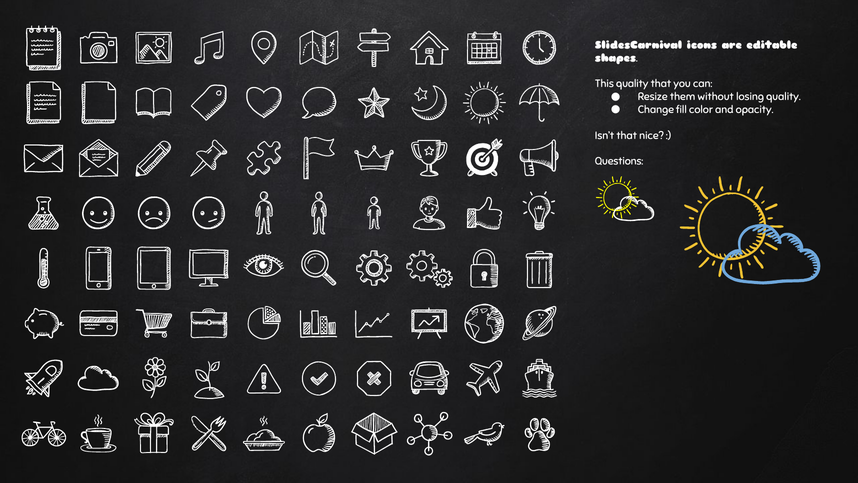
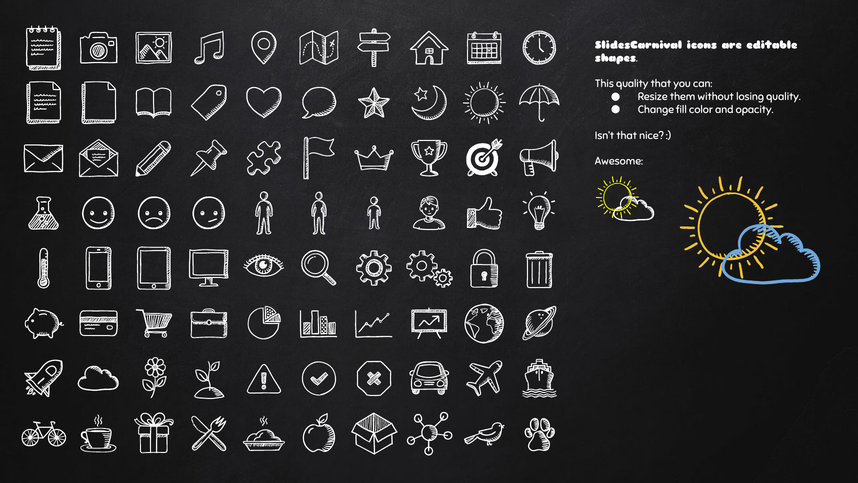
Questions: Questions -> Awesome
